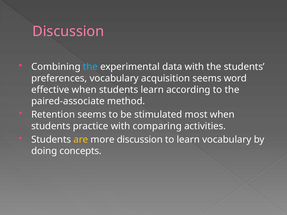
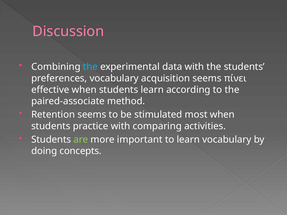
word: word -> πίνει
are colour: yellow -> light green
more discussion: discussion -> important
